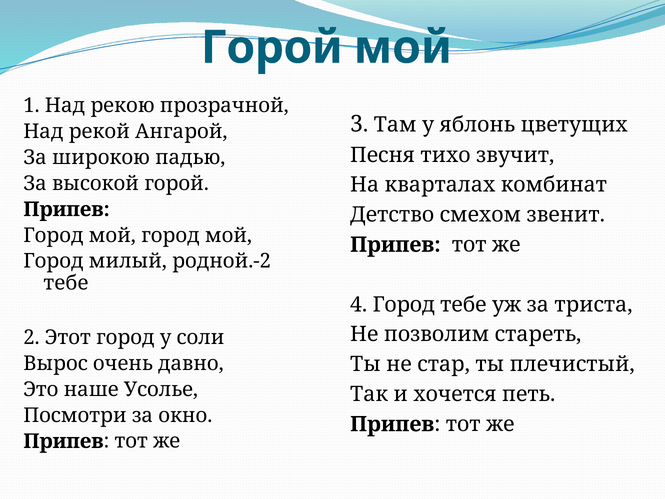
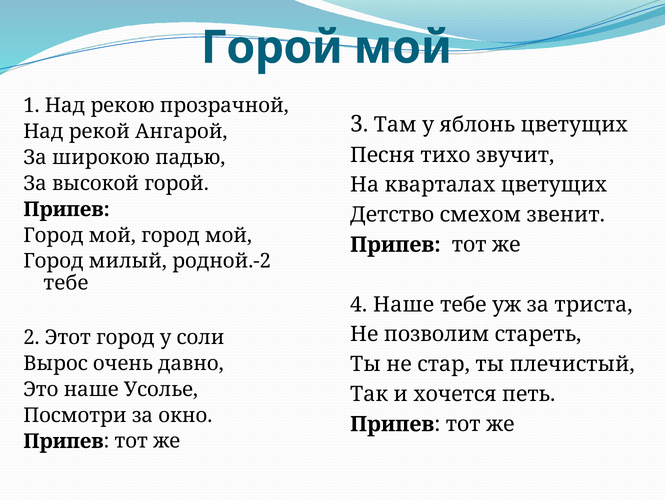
кварталах комбинат: комбинат -> цветущих
4 Город: Город -> Наше
